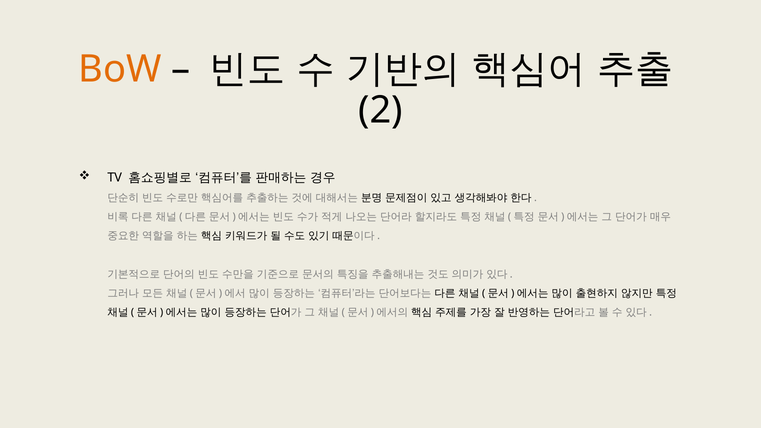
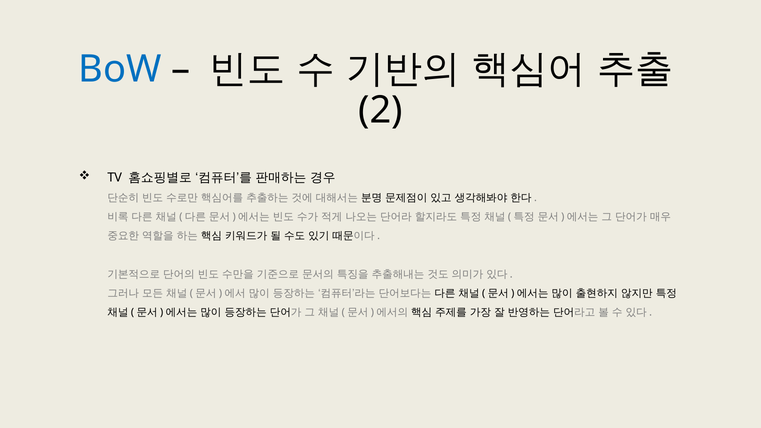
BoW colour: orange -> blue
